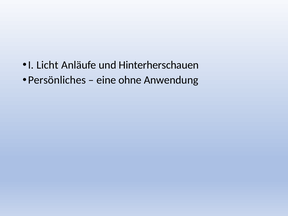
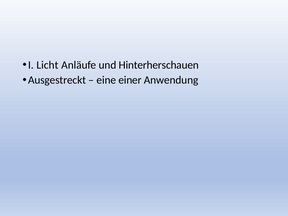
Persönliches: Persönliches -> Ausgestreckt
ohne: ohne -> einer
